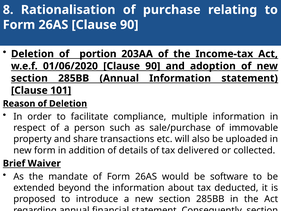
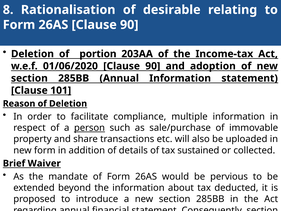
purchase: purchase -> desirable
person underline: none -> present
delivered: delivered -> sustained
software: software -> pervious
